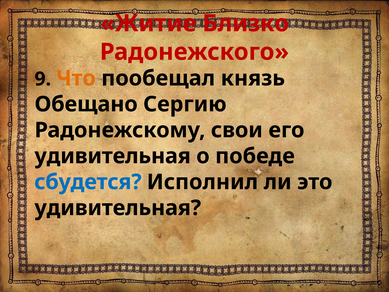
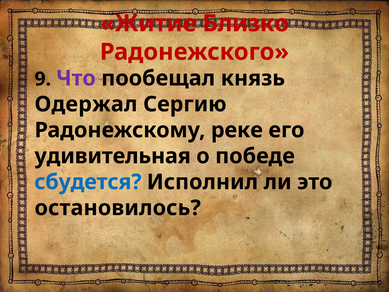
Что colour: orange -> purple
Обещано: Обещано -> Одержал
свои: свои -> реке
удивительная at (118, 208): удивительная -> остановилось
